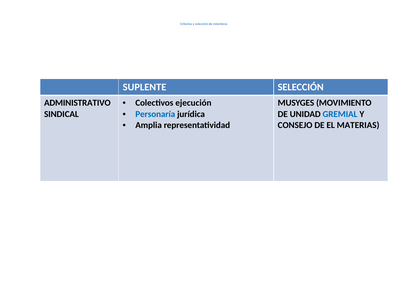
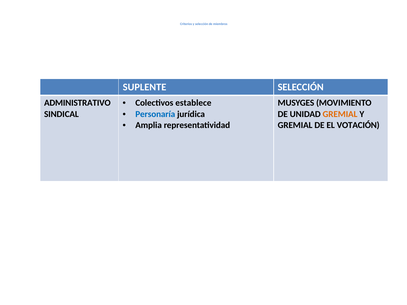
ejecución: ejecución -> establece
GREMIAL at (340, 114) colour: blue -> orange
CONSEJO at (295, 125): CONSEJO -> GREMIAL
MATERIAS: MATERIAS -> VOTACIÓN
